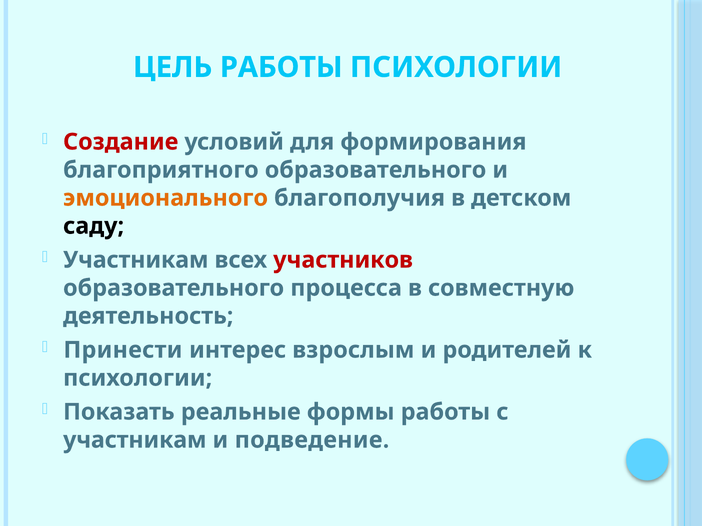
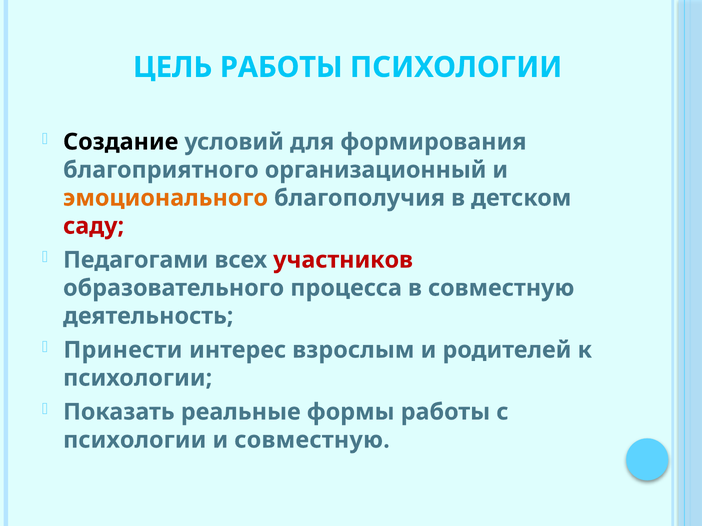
Создание colour: red -> black
благоприятного образовательного: образовательного -> организационный
саду colour: black -> red
Участникам at (136, 260): Участникам -> Педагогами
участникам at (135, 440): участникам -> психологии
и подведение: подведение -> совместную
